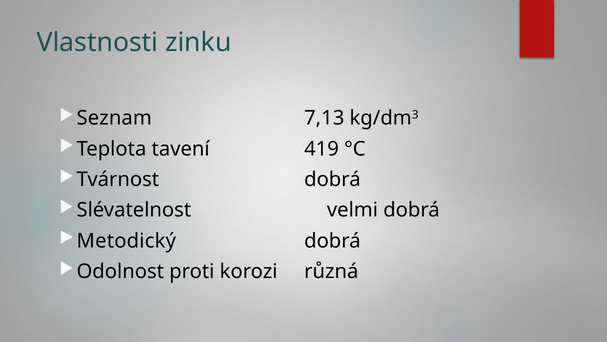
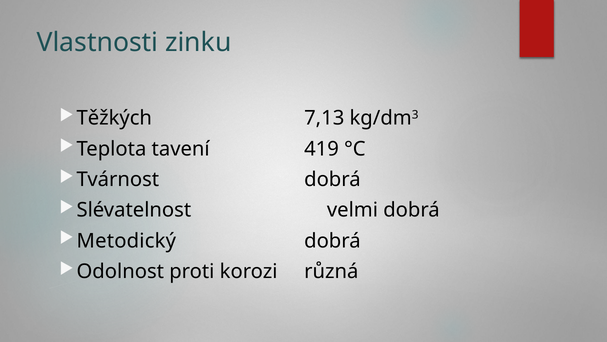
Seznam: Seznam -> Těžkých
